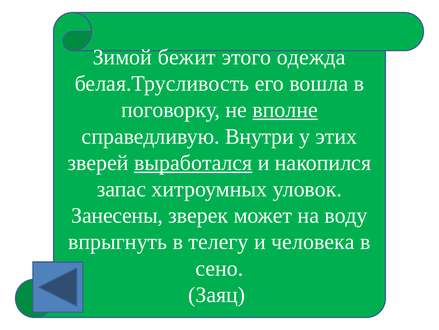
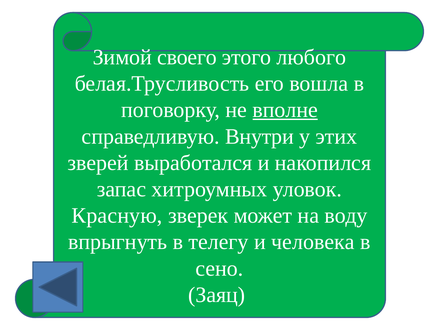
бежит: бежит -> своего
одежда: одежда -> любого
выработался underline: present -> none
Занесены: Занесены -> Красную
